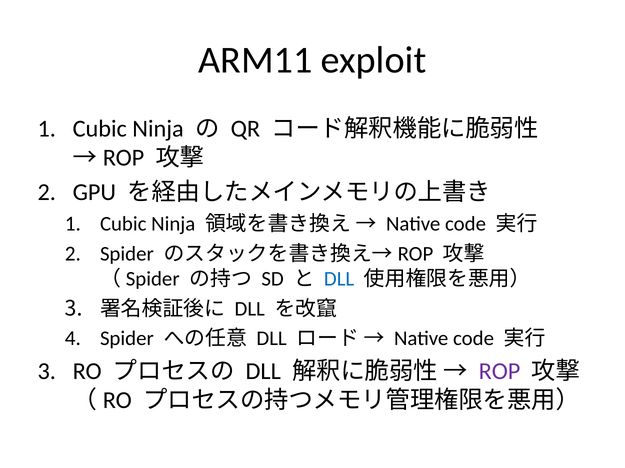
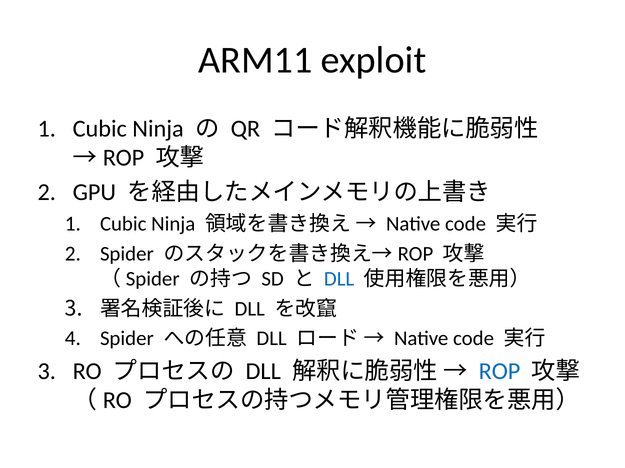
ROP colour: purple -> blue
